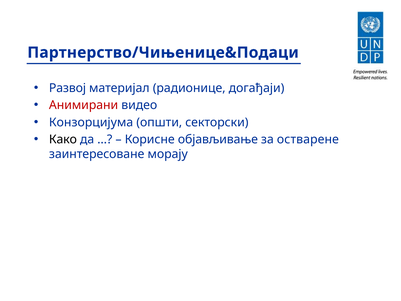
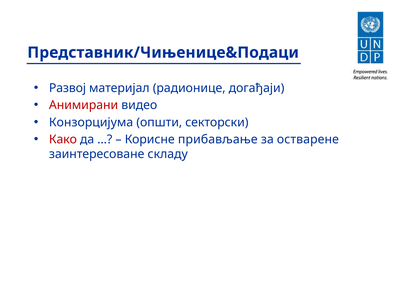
Партнерство/Чињенице&Подаци: Партнерство/Чињенице&Подаци -> Представник/Чињенице&Подаци
Како colour: black -> red
објављивање: објављивање -> прибављање
морају: морају -> складу
